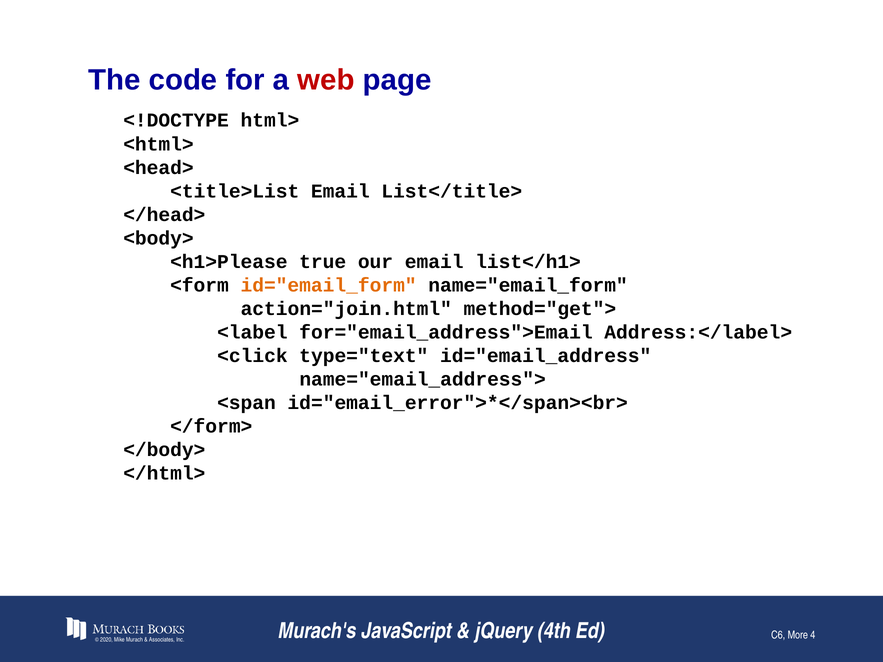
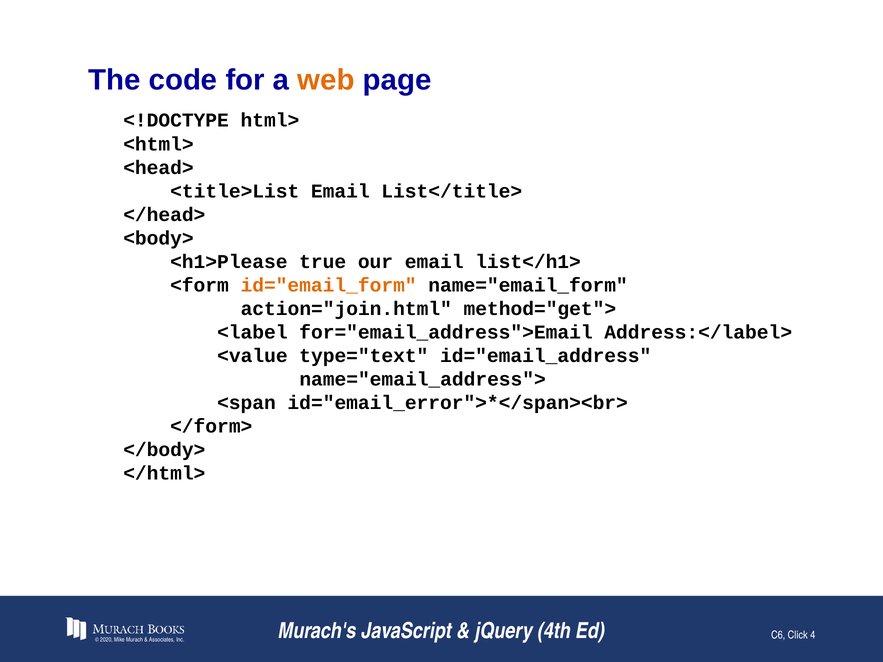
web colour: red -> orange
<click: <click -> <value
More: More -> Click
